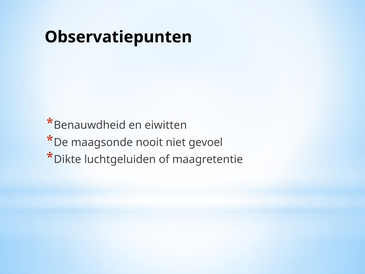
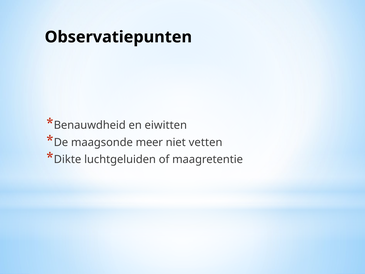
nooit: nooit -> meer
gevoel: gevoel -> vetten
